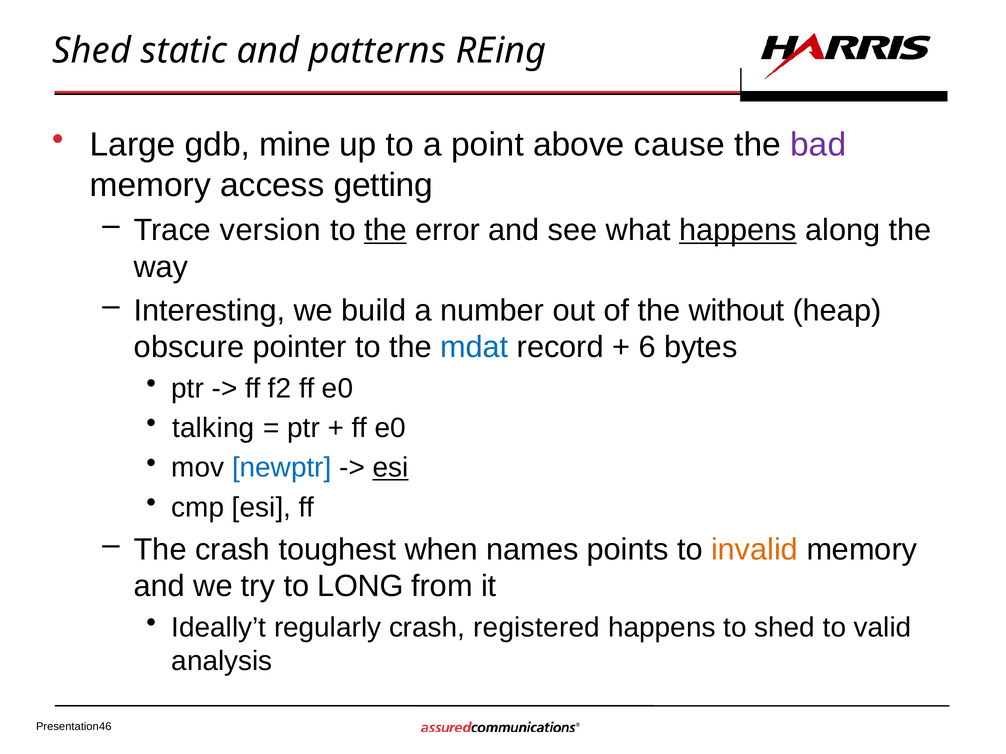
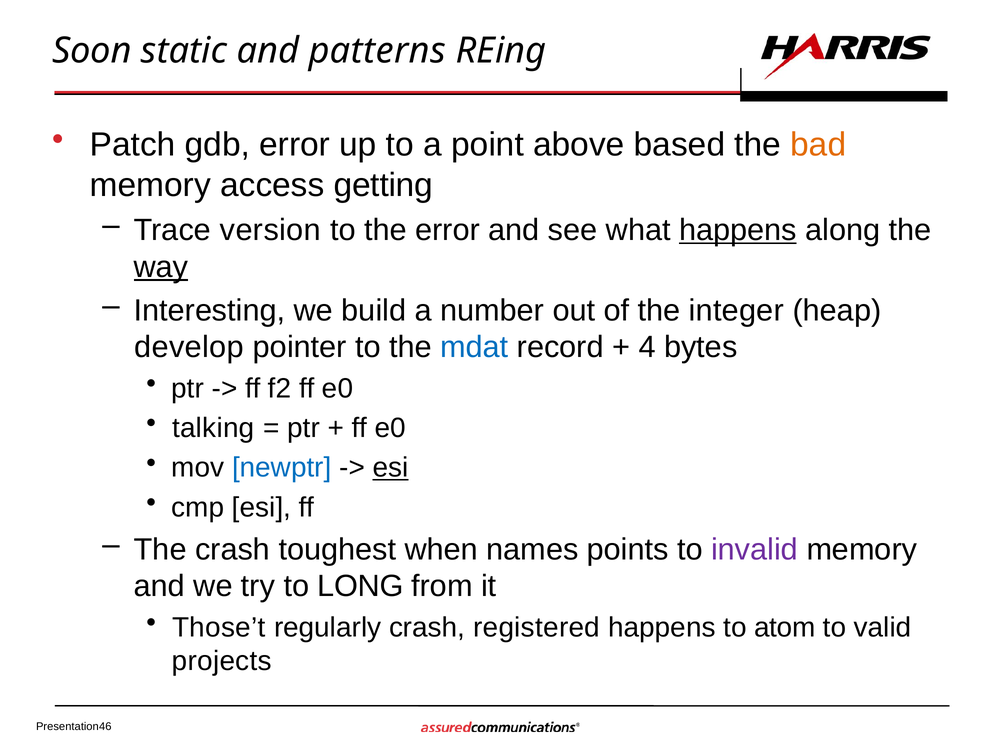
Shed at (92, 51): Shed -> Soon
Large: Large -> Patch
gdb mine: mine -> error
cause: cause -> based
bad colour: purple -> orange
the at (385, 230) underline: present -> none
way underline: none -> present
without: without -> integer
obscure: obscure -> develop
6: 6 -> 4
invalid colour: orange -> purple
Ideally’t: Ideally’t -> Those’t
to shed: shed -> atom
analysis: analysis -> projects
